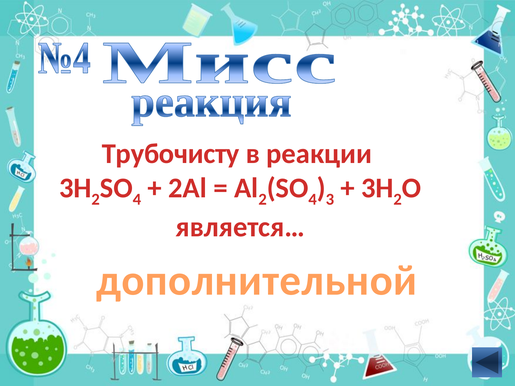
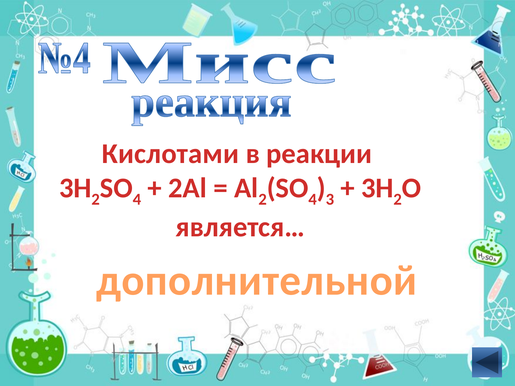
Трубочисту: Трубочисту -> Кислотами
